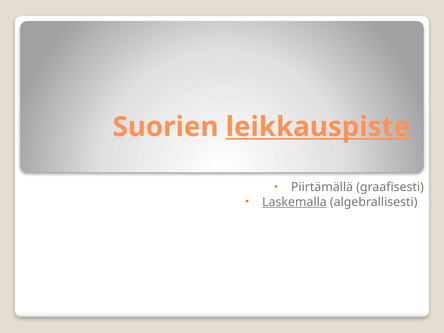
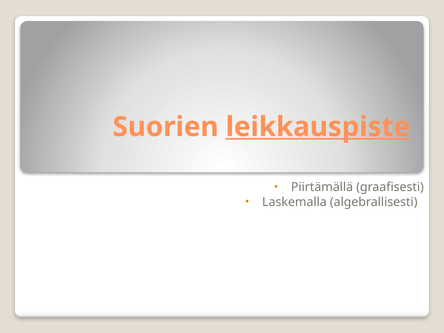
Laskemalla underline: present -> none
